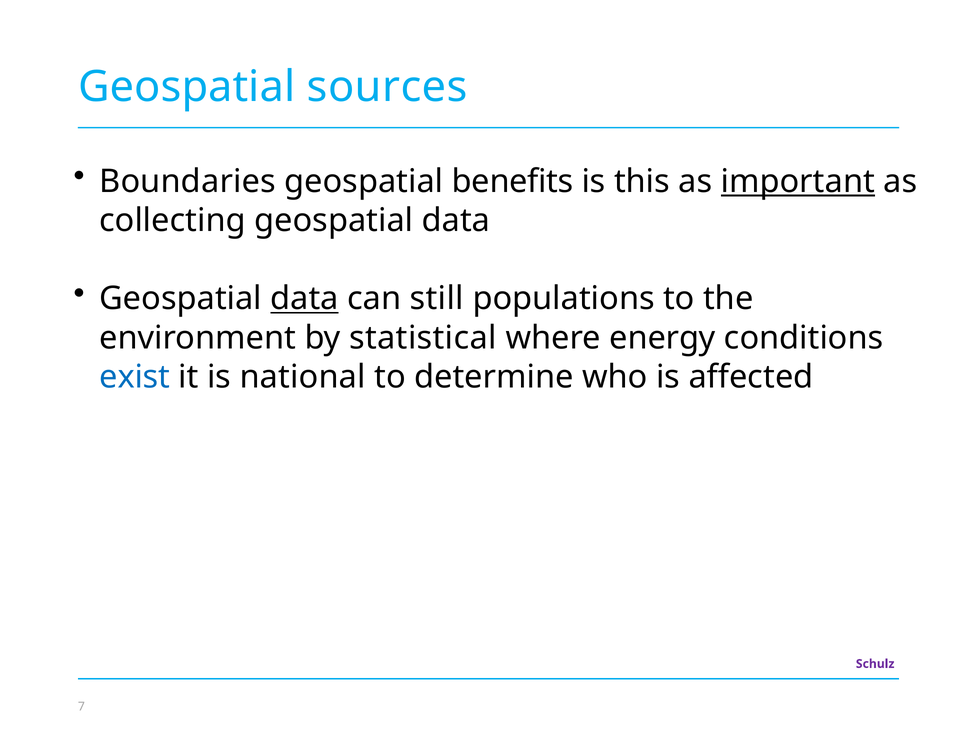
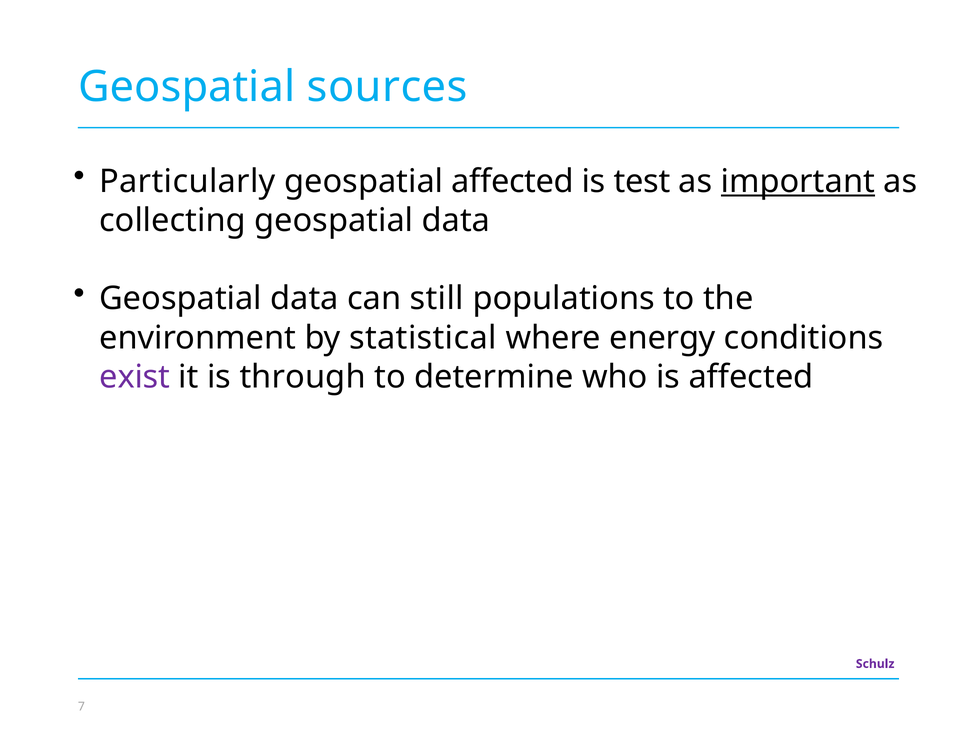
Boundaries: Boundaries -> Particularly
geospatial benefits: benefits -> affected
this: this -> test
data at (305, 299) underline: present -> none
exist colour: blue -> purple
national: national -> through
